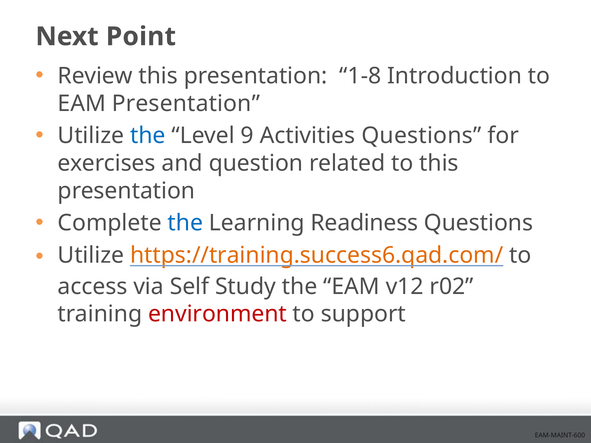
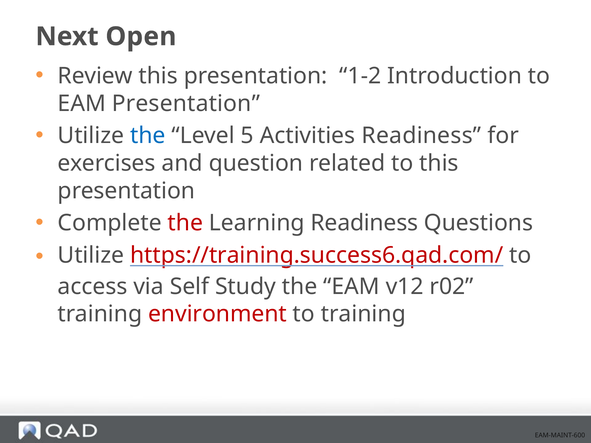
Point: Point -> Open
1-8: 1-8 -> 1-2
9: 9 -> 5
Activities Questions: Questions -> Readiness
the at (185, 223) colour: blue -> red
https://training.success6.qad.com/ colour: orange -> red
to support: support -> training
